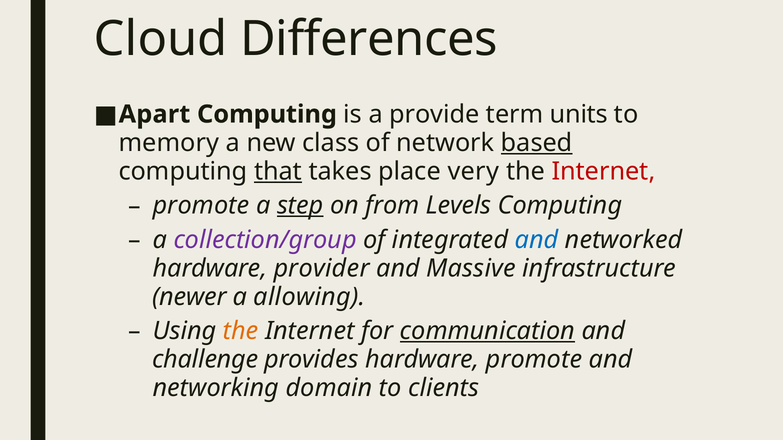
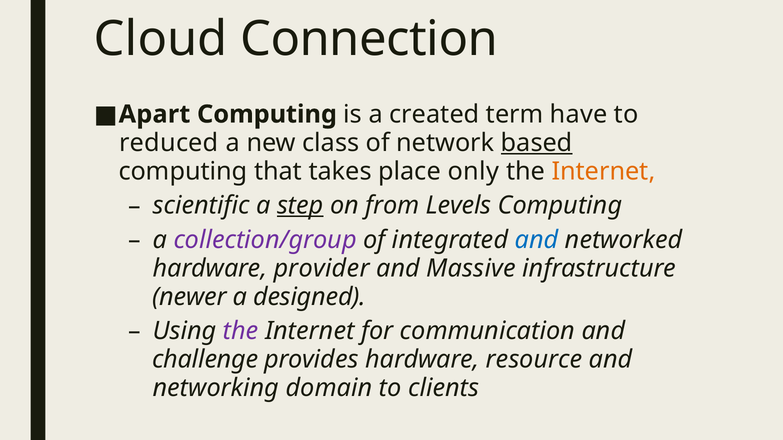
Differences: Differences -> Connection
provide: provide -> created
units: units -> have
memory: memory -> reduced
that underline: present -> none
very: very -> only
Internet at (604, 171) colour: red -> orange
promote at (201, 206): promote -> scientific
allowing: allowing -> designed
the at (241, 331) colour: orange -> purple
communication underline: present -> none
hardware promote: promote -> resource
